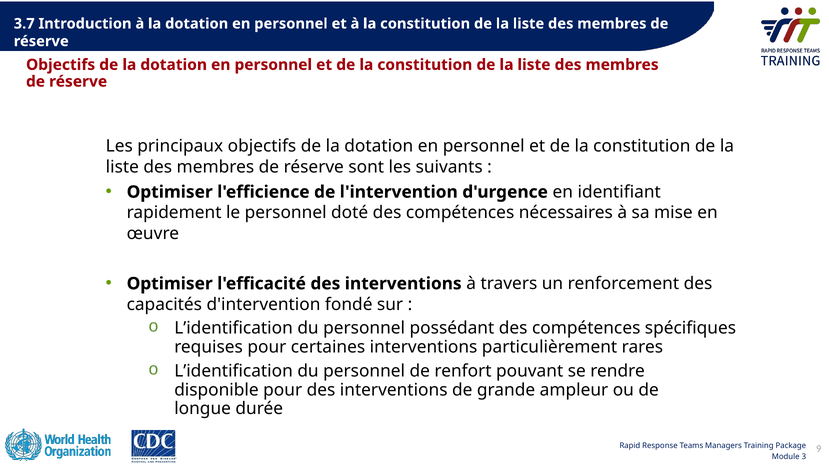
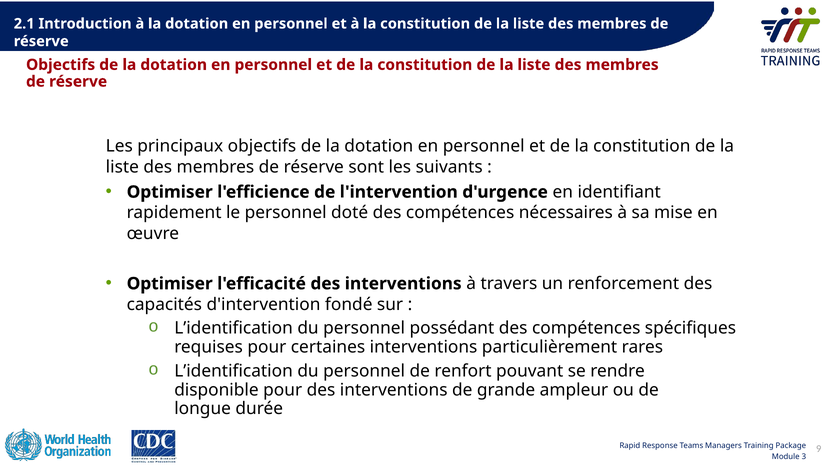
3.7: 3.7 -> 2.1
